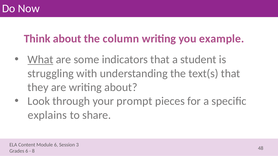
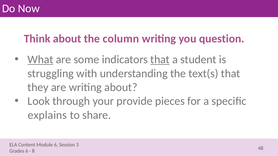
example: example -> question
that at (160, 60) underline: none -> present
prompt: prompt -> provide
